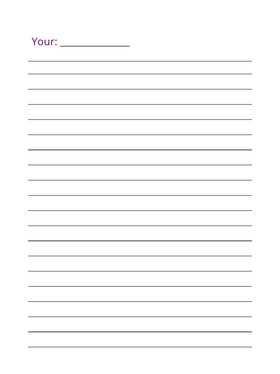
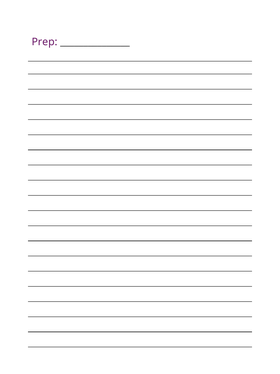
Your: Your -> Prep
